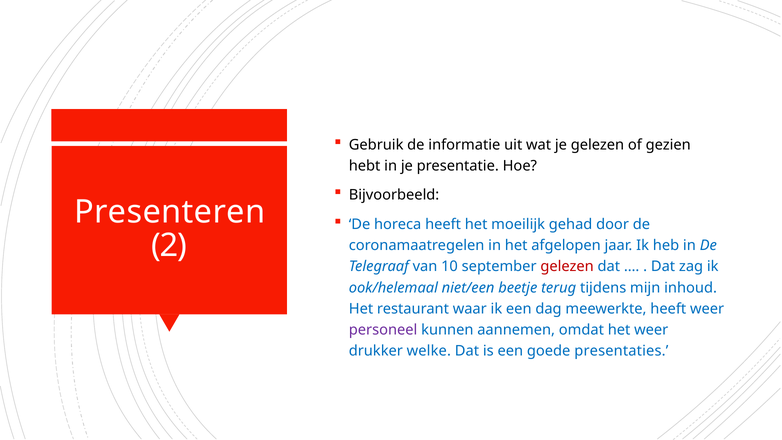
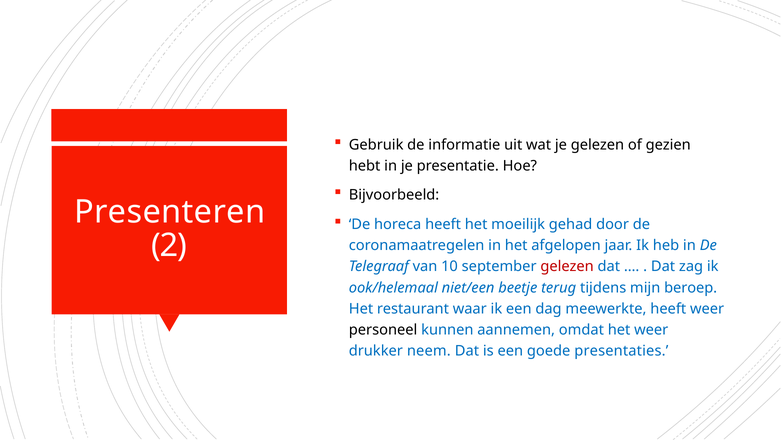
inhoud: inhoud -> beroep
personeel colour: purple -> black
welke: welke -> neem
